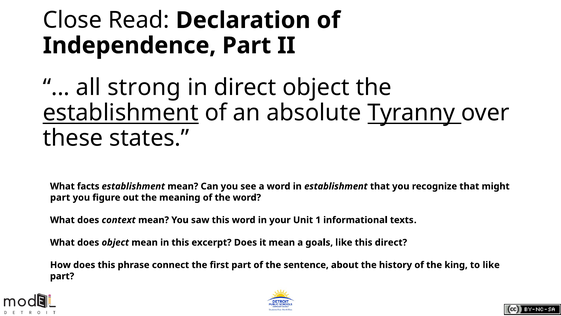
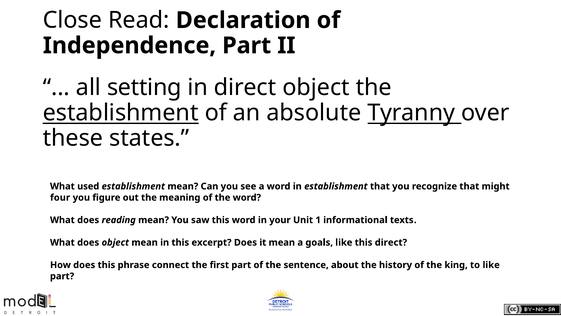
strong: strong -> setting
facts: facts -> used
part at (60, 197): part -> four
context: context -> reading
